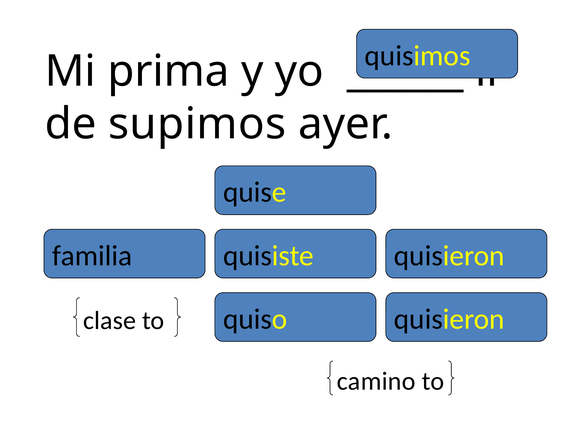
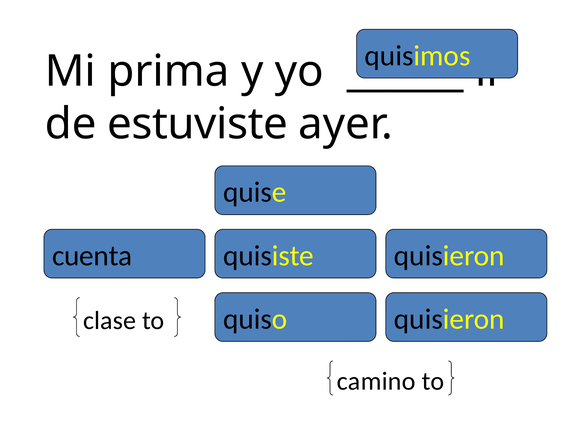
supimos: supimos -> estuviste
familia: familia -> cuenta
